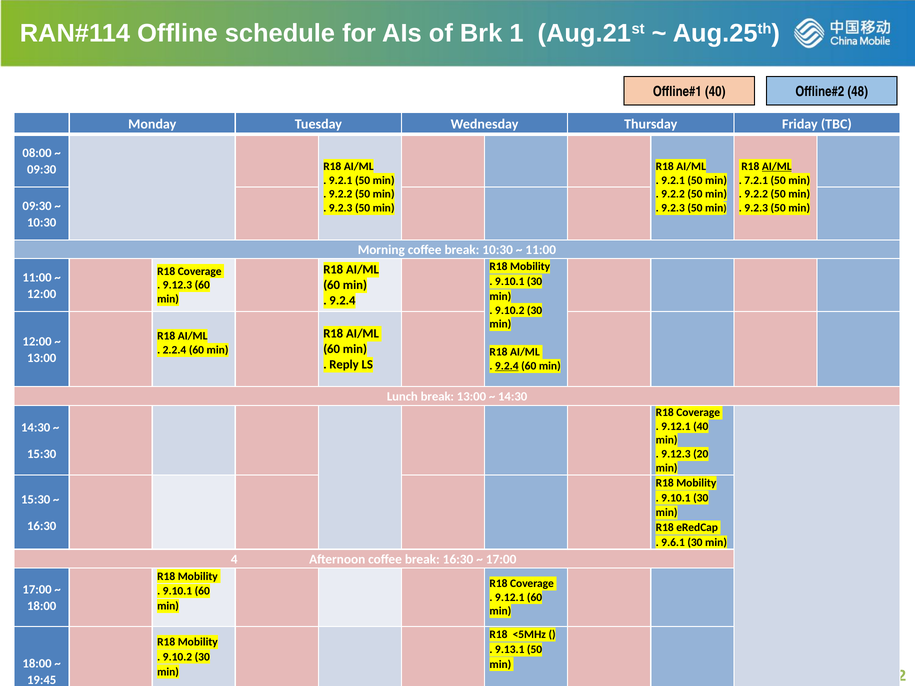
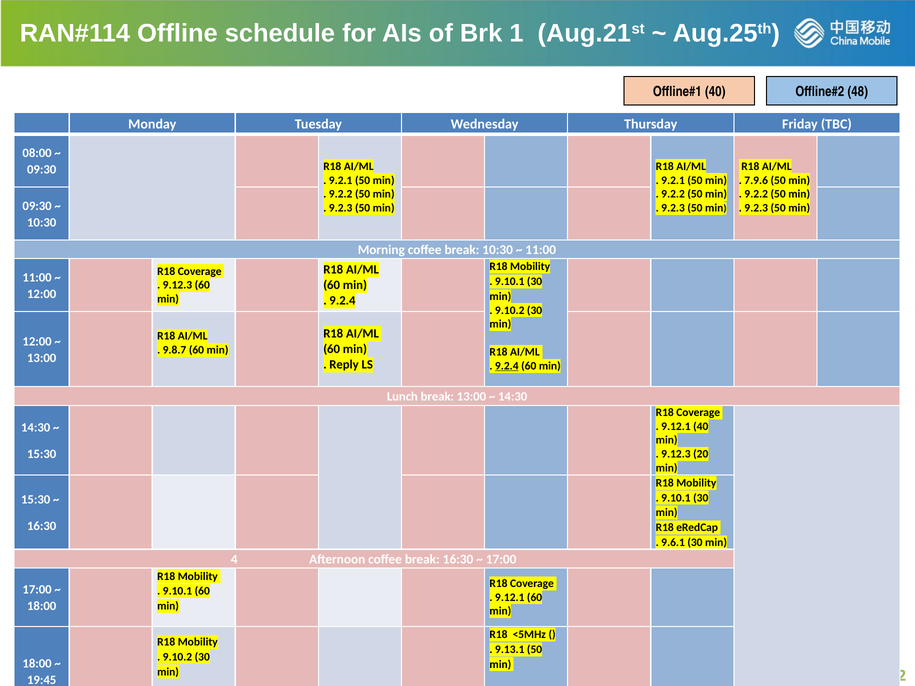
AI/ML at (777, 166) underline: present -> none
7.2.1: 7.2.1 -> 7.9.6
2.2.4: 2.2.4 -> 9.8.7
